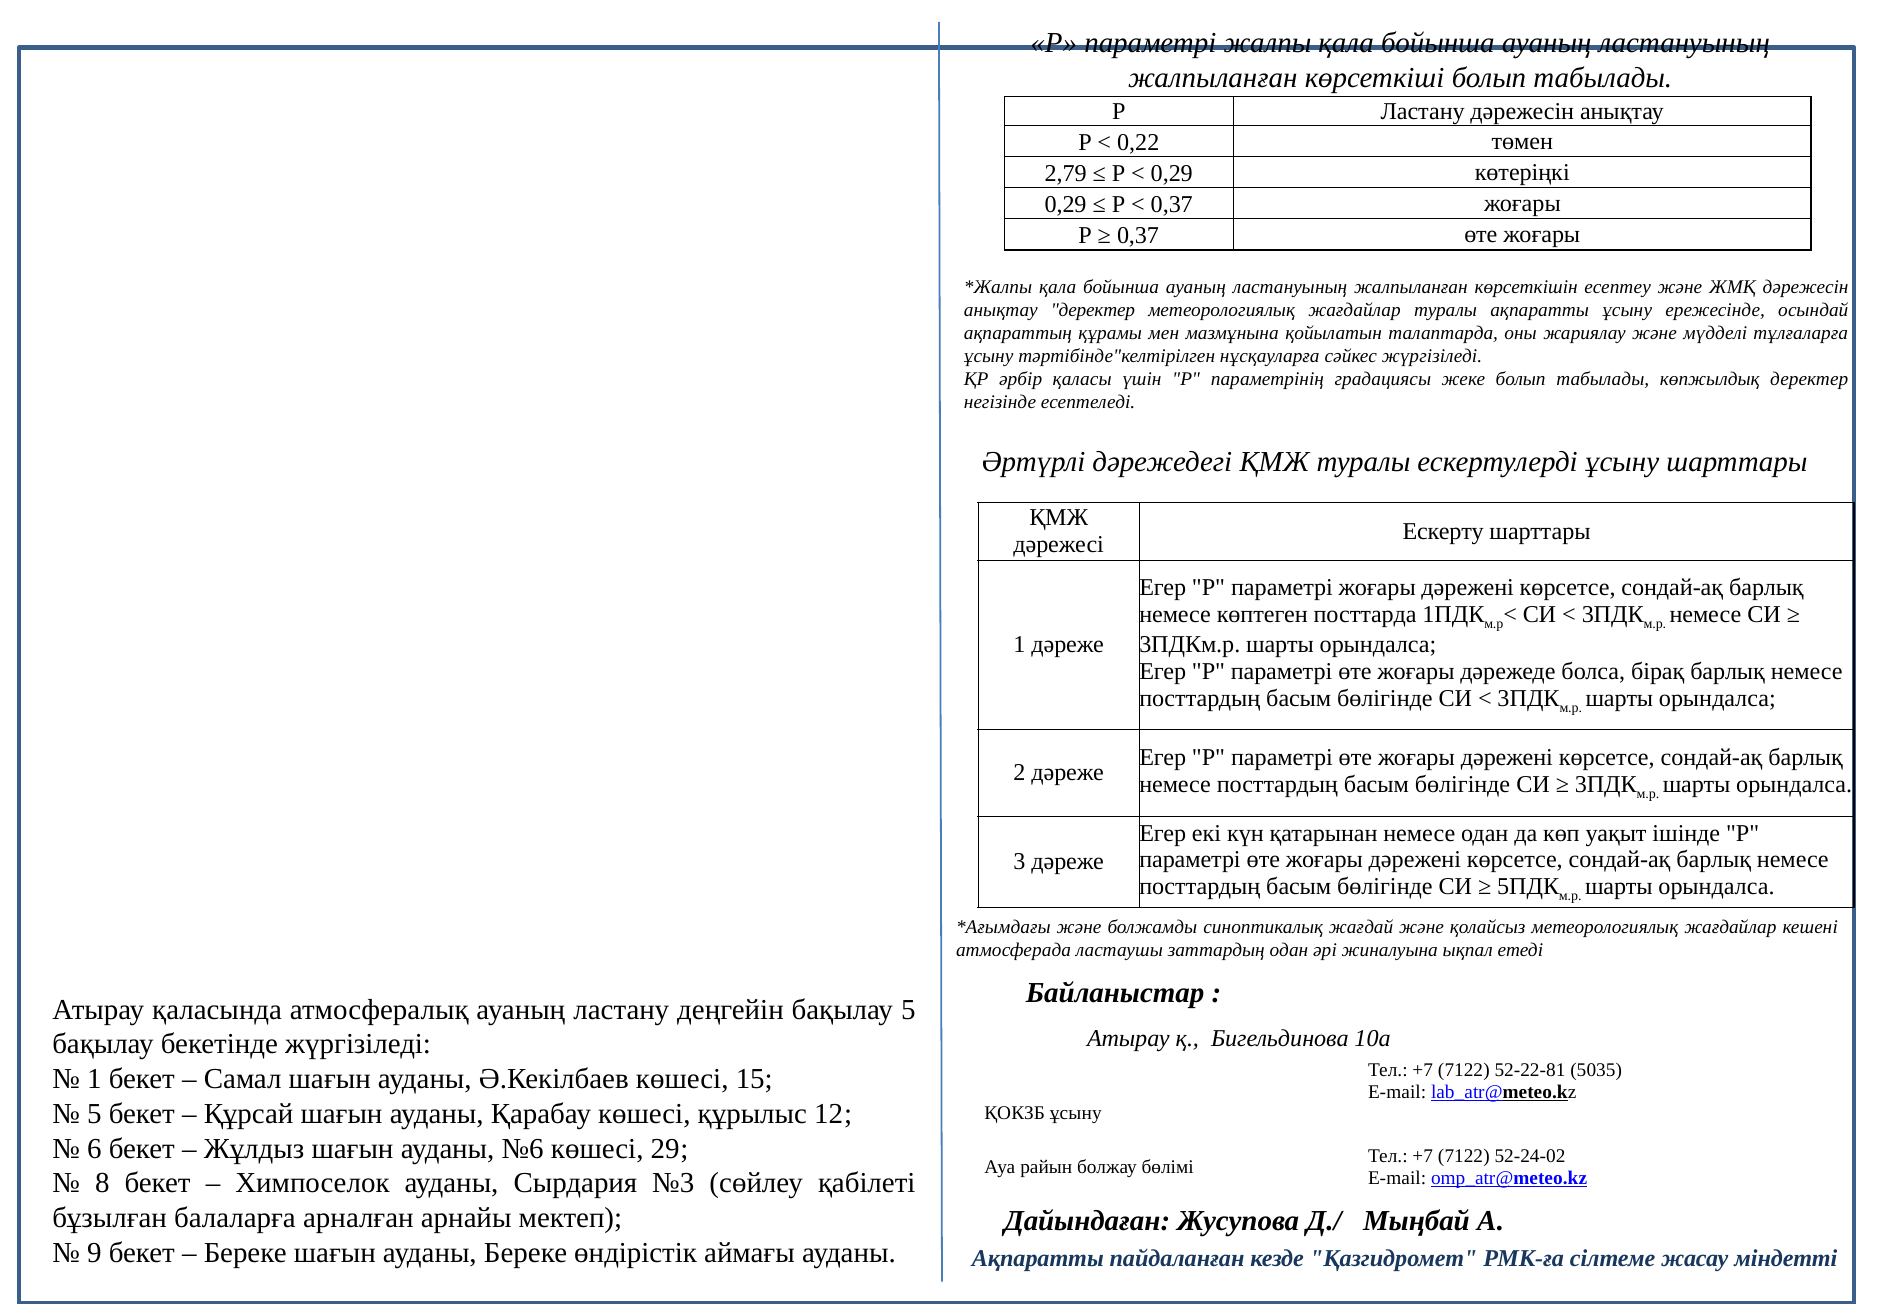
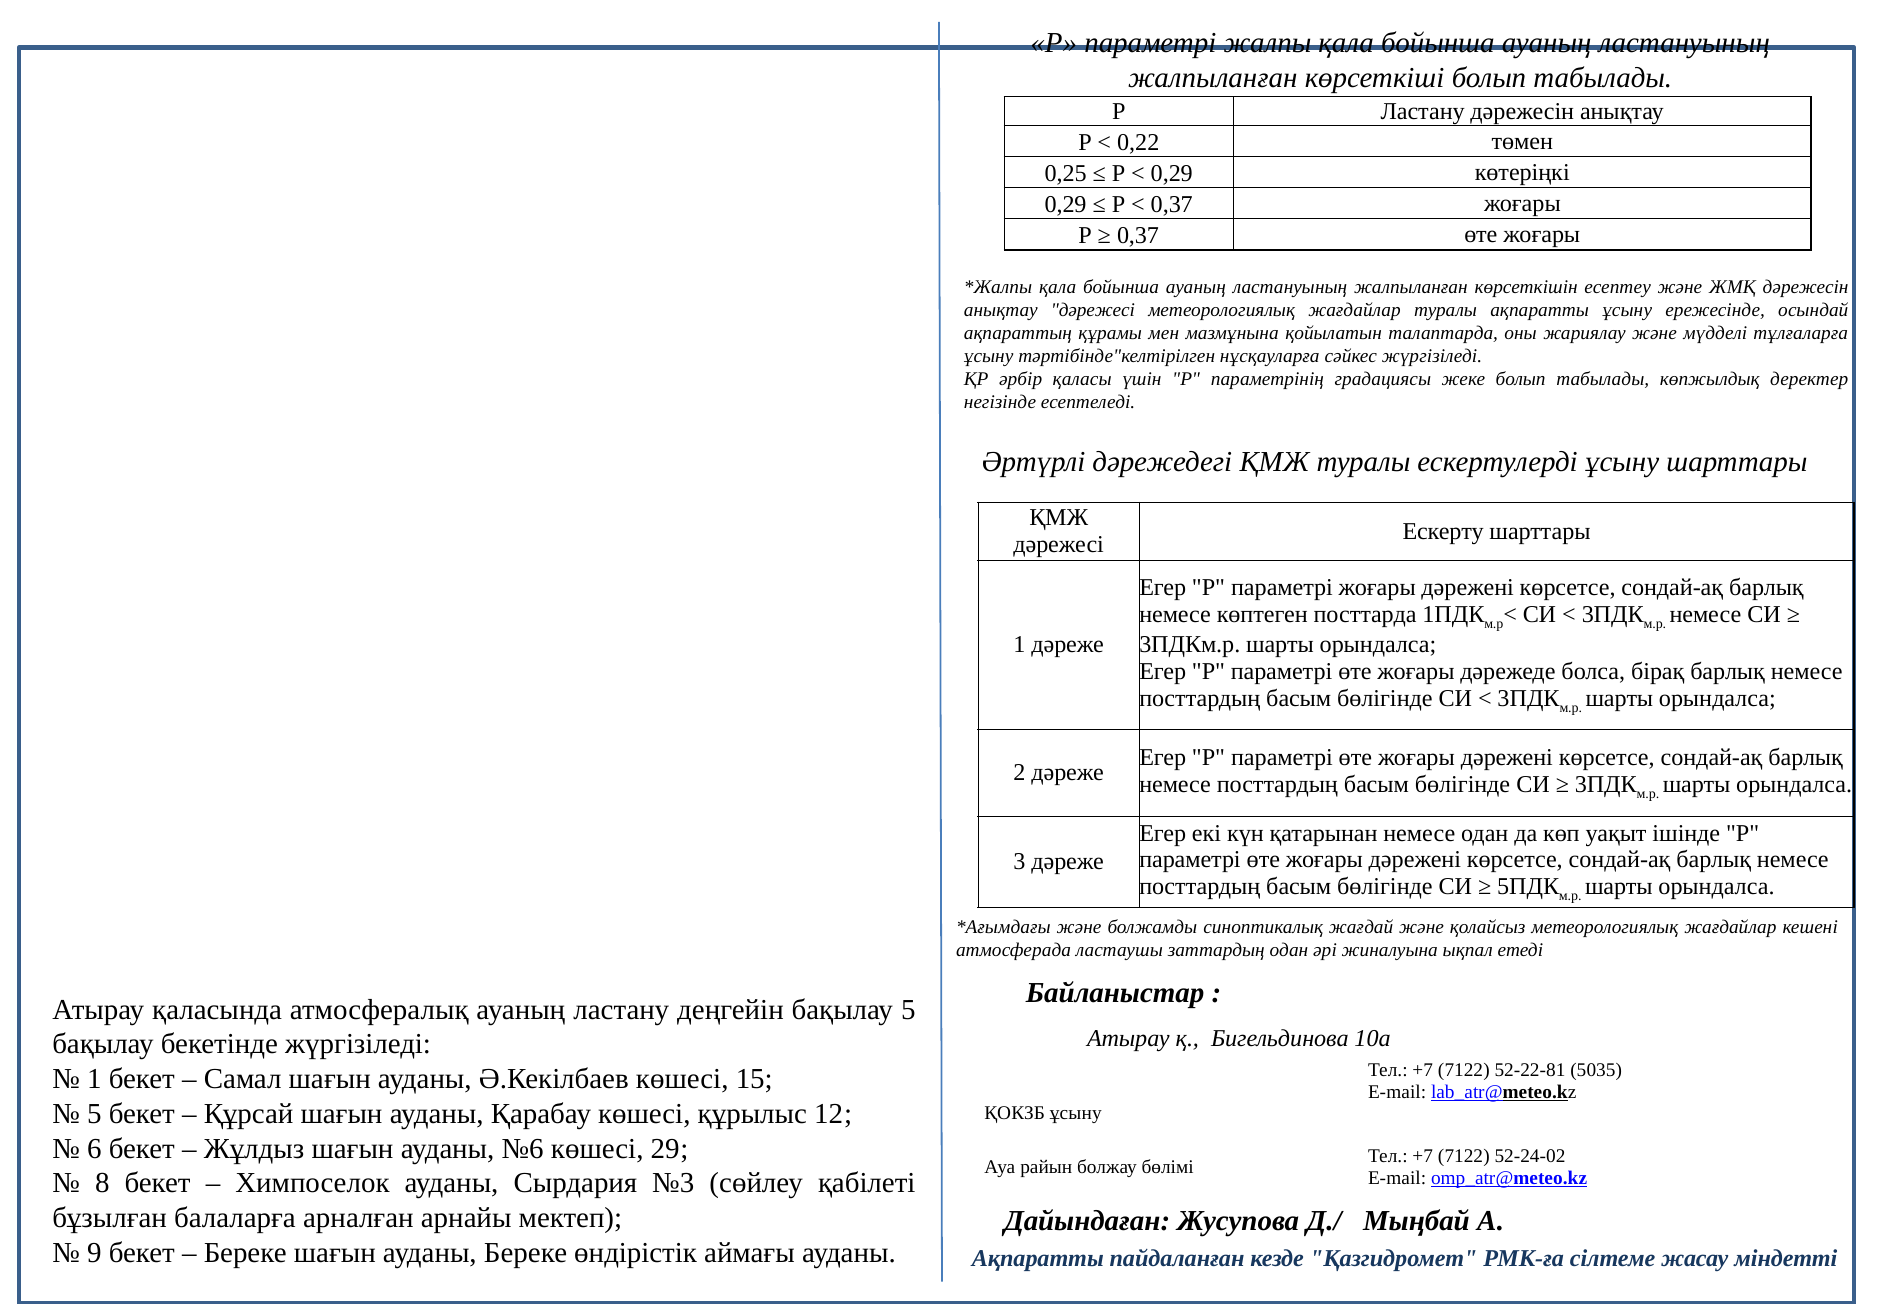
2,79: 2,79 -> 0,25
анықтау деректер: деректер -> дәрежесі
